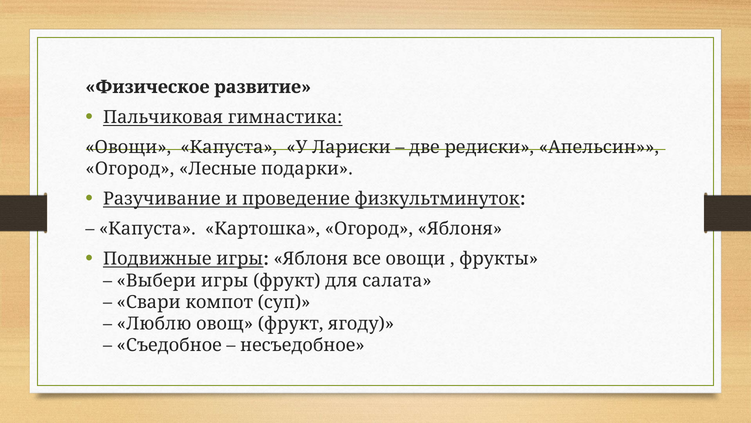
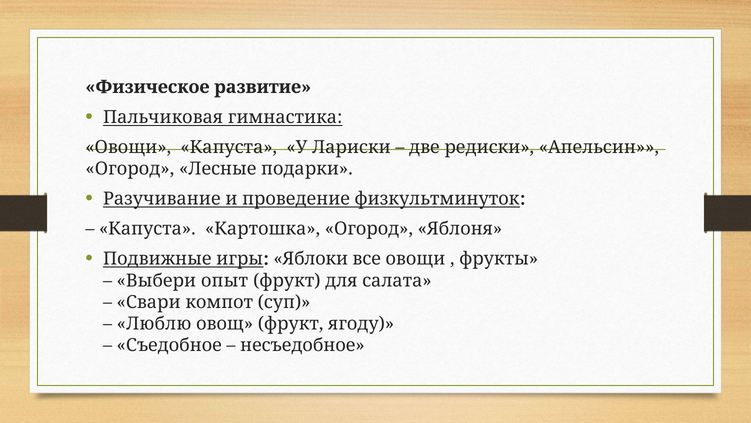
игры Яблоня: Яблоня -> Яблоки
Выбери игры: игры -> опыт
